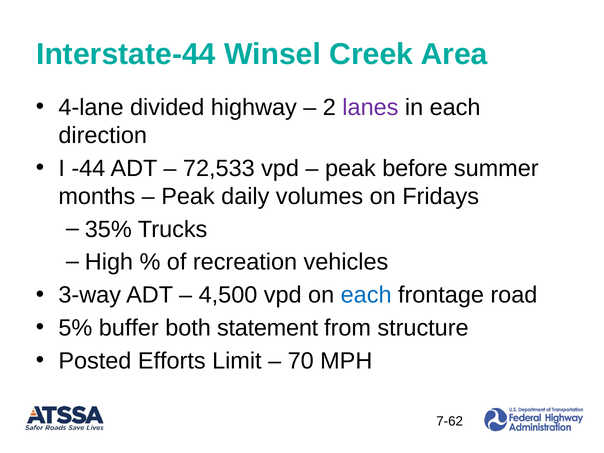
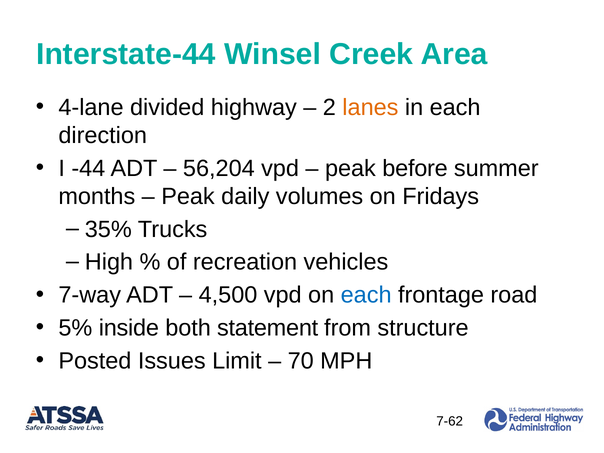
lanes colour: purple -> orange
72,533: 72,533 -> 56,204
3-way: 3-way -> 7-way
buffer: buffer -> inside
Efforts: Efforts -> Issues
